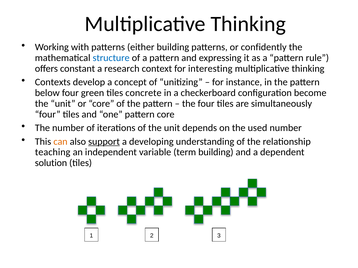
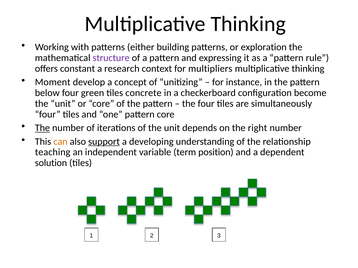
confidently: confidently -> exploration
structure colour: blue -> purple
interesting: interesting -> multipliers
Contexts: Contexts -> Moment
The at (42, 128) underline: none -> present
used: used -> right
term building: building -> position
